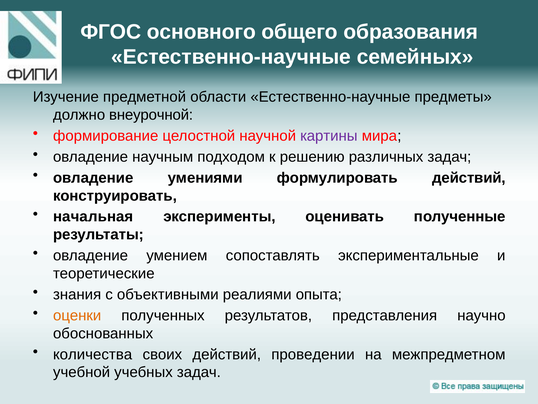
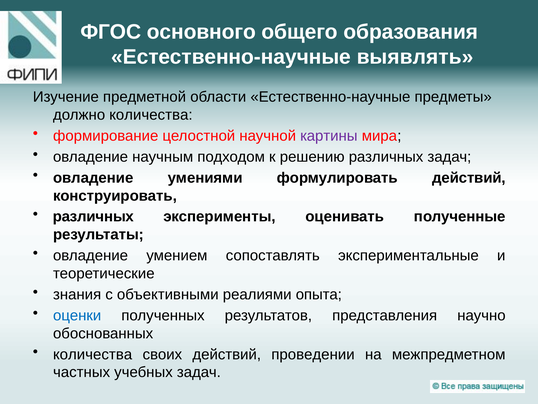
семейных: семейных -> выявлять
должно внеурочной: внеурочной -> количества
начальная at (93, 216): начальная -> различных
оценки colour: orange -> blue
учебной: учебной -> частных
